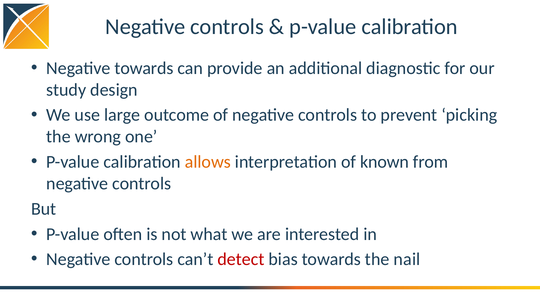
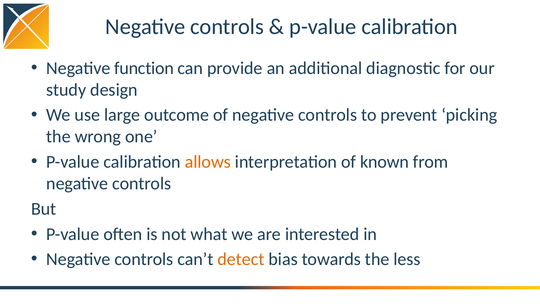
Negative towards: towards -> function
detect colour: red -> orange
nail: nail -> less
